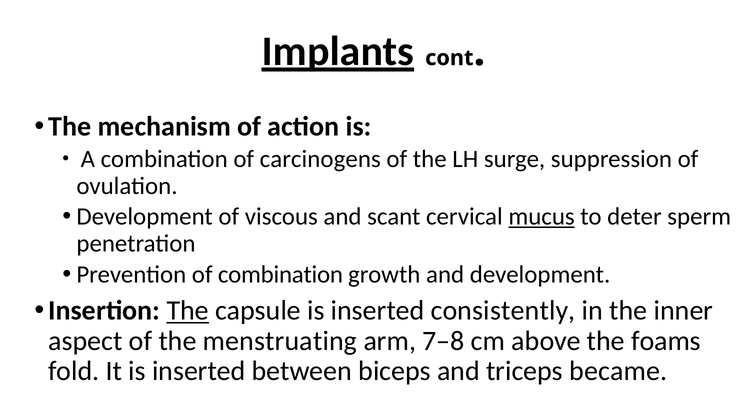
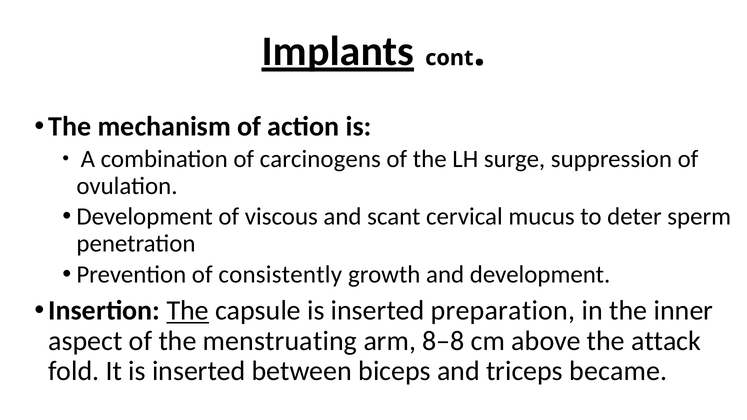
mucus underline: present -> none
of combination: combination -> consistently
consistently: consistently -> preparation
7–8: 7–8 -> 8–8
foams: foams -> attack
